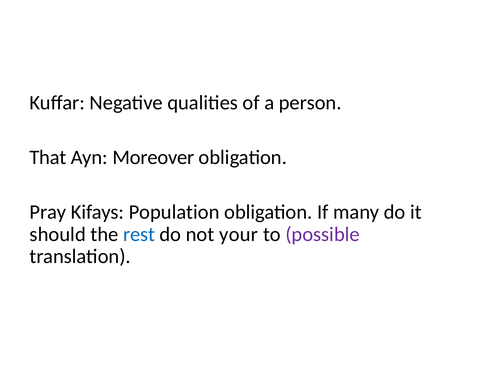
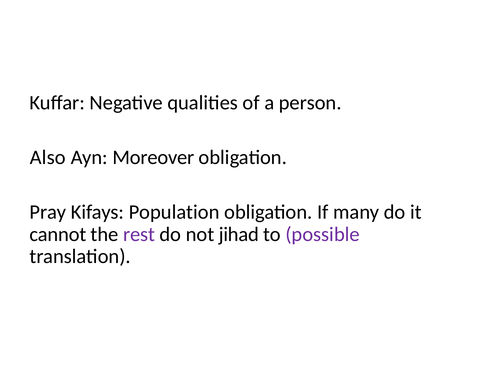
That: That -> Also
should: should -> cannot
rest colour: blue -> purple
your: your -> jihad
